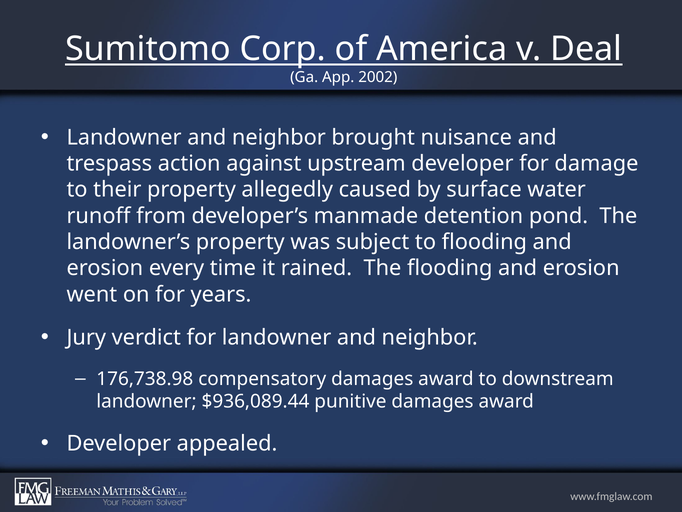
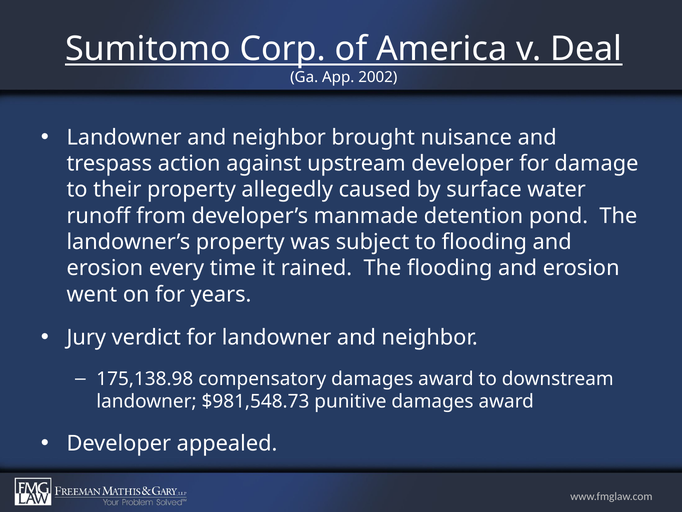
176,738.98: 176,738.98 -> 175,138.98
$936,089.44: $936,089.44 -> $981,548.73
